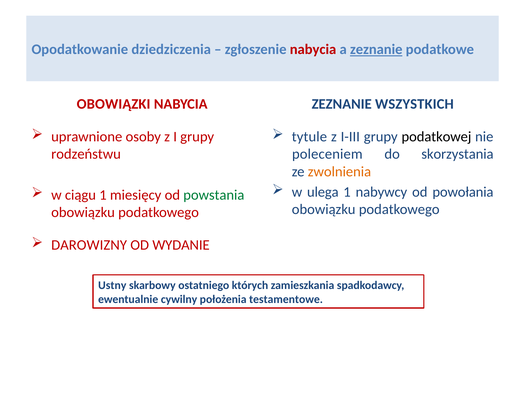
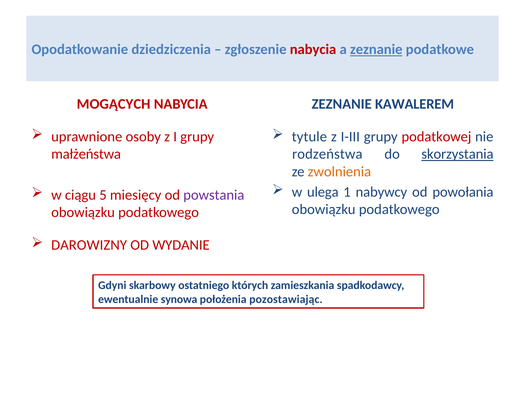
OBOWIĄZKI: OBOWIĄZKI -> MOGĄCYCH
WSZYSTKICH: WSZYSTKICH -> KAWALEREM
podatkowej colour: black -> red
rodzeństwu: rodzeństwu -> małżeństwa
poleceniem: poleceniem -> rodzeństwa
skorzystania underline: none -> present
ciągu 1: 1 -> 5
powstania colour: green -> purple
Ustny: Ustny -> Gdyni
cywilny: cywilny -> synowa
testamentowe: testamentowe -> pozostawiając
